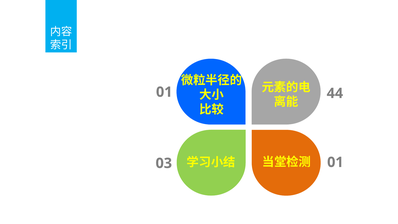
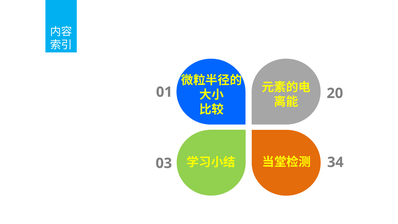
44: 44 -> 20
03 01: 01 -> 34
